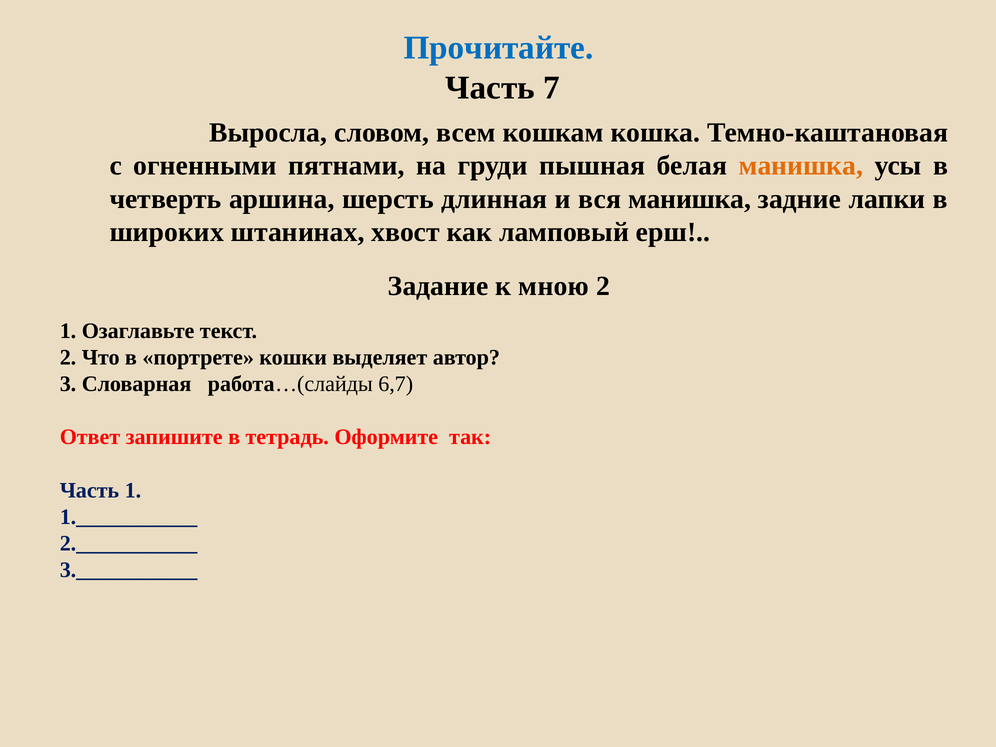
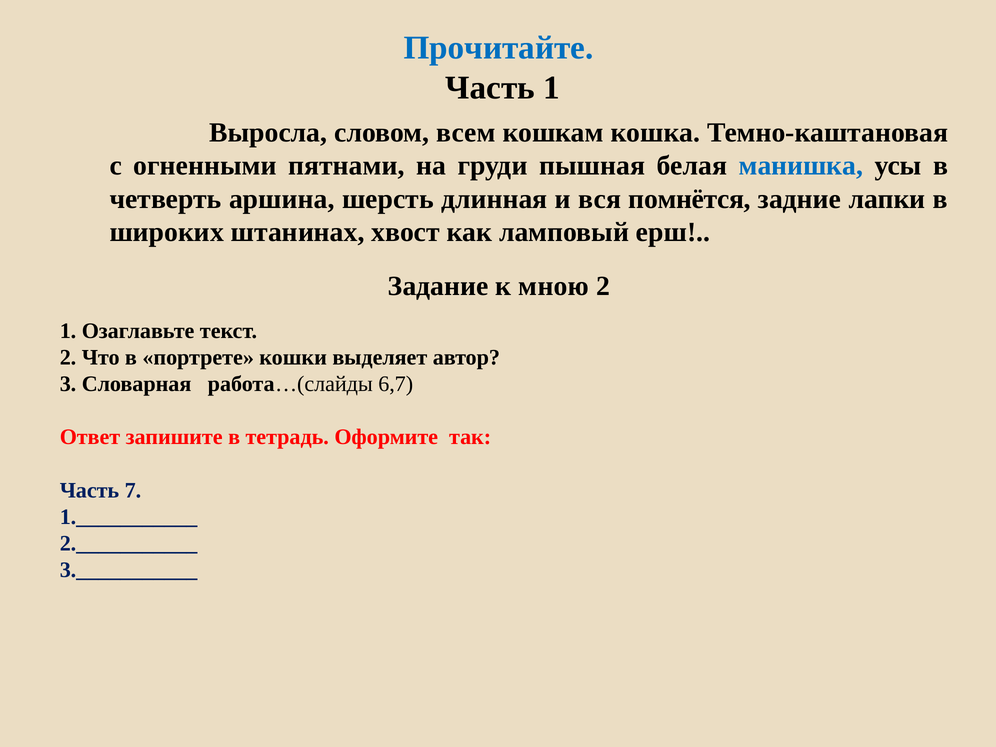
Часть 7: 7 -> 1
манишка at (801, 166) colour: orange -> blue
вся манишка: манишка -> помнётся
Часть 1: 1 -> 7
